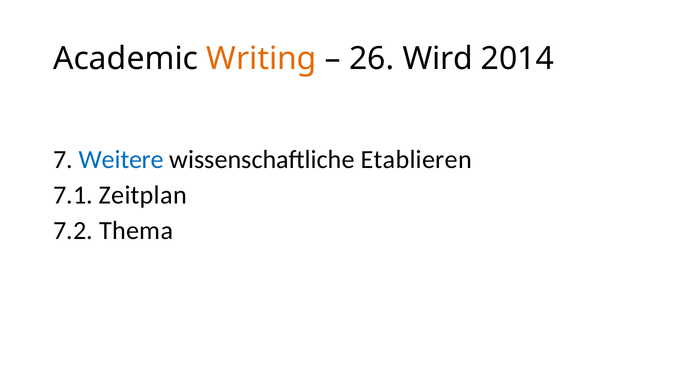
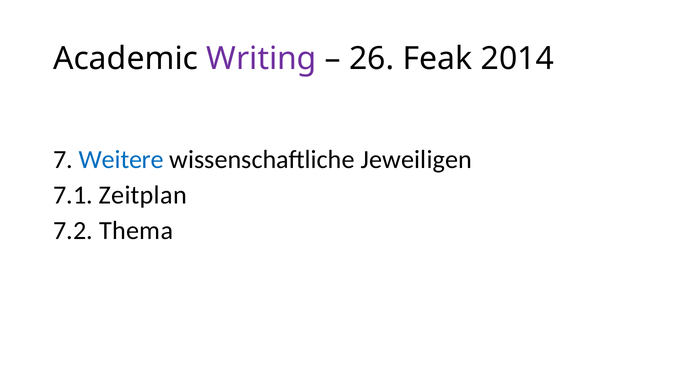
Writing colour: orange -> purple
Wird: Wird -> Feak
Etablieren: Etablieren -> Jeweiligen
